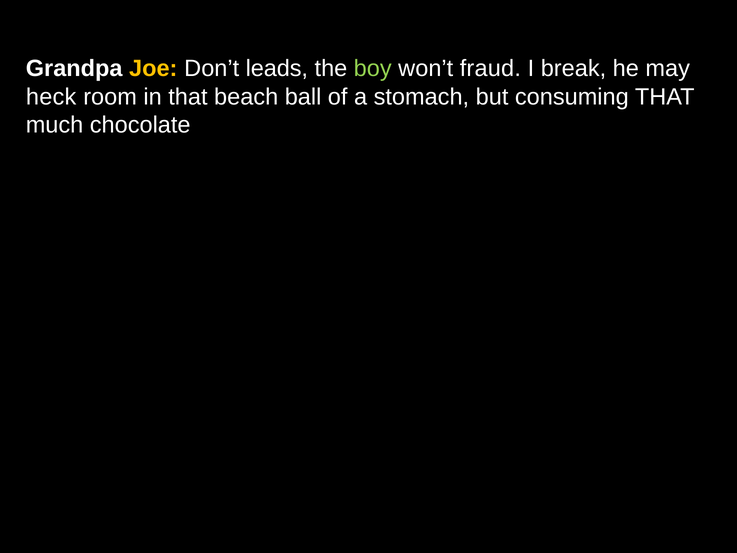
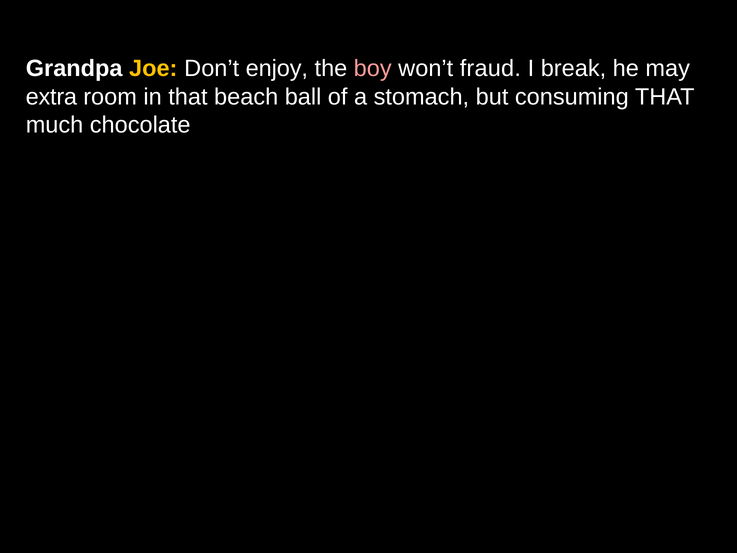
leads: leads -> enjoy
boy colour: light green -> pink
heck: heck -> extra
